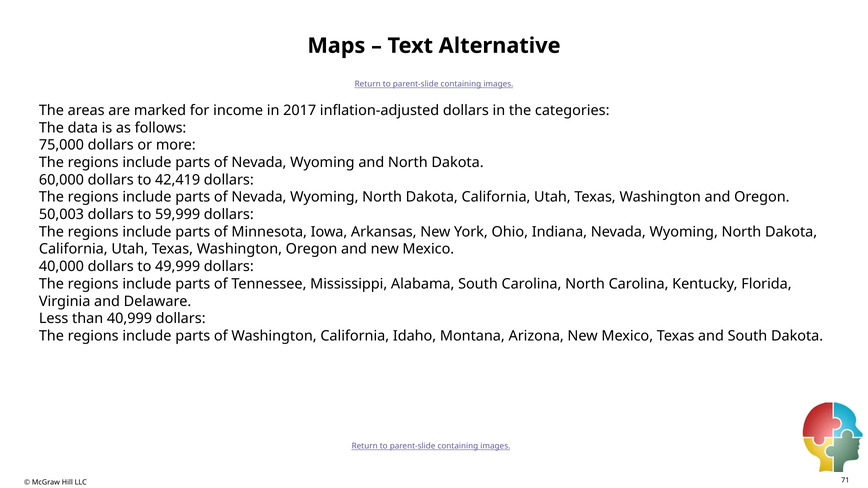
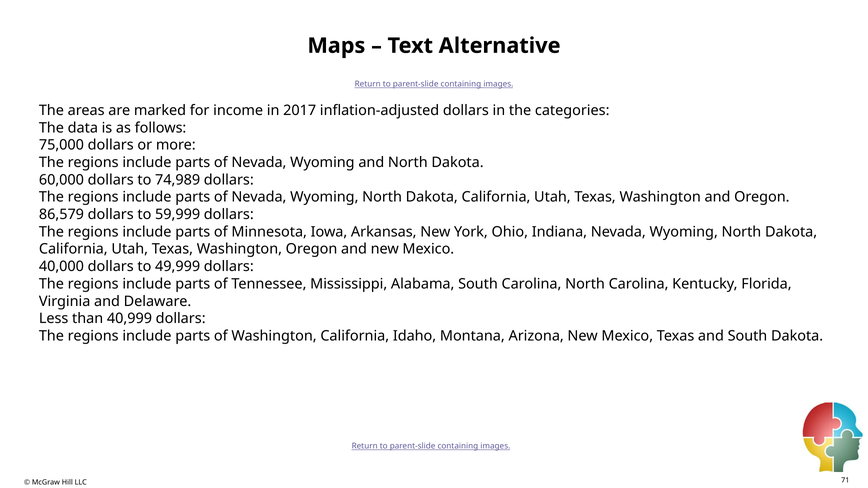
42,419: 42,419 -> 74,989
50,003: 50,003 -> 86,579
